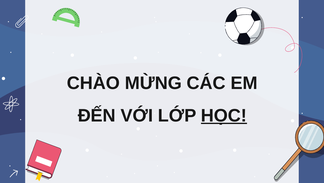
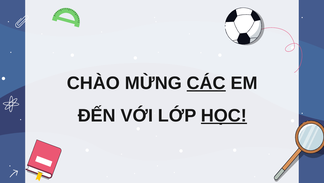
CÁC underline: none -> present
